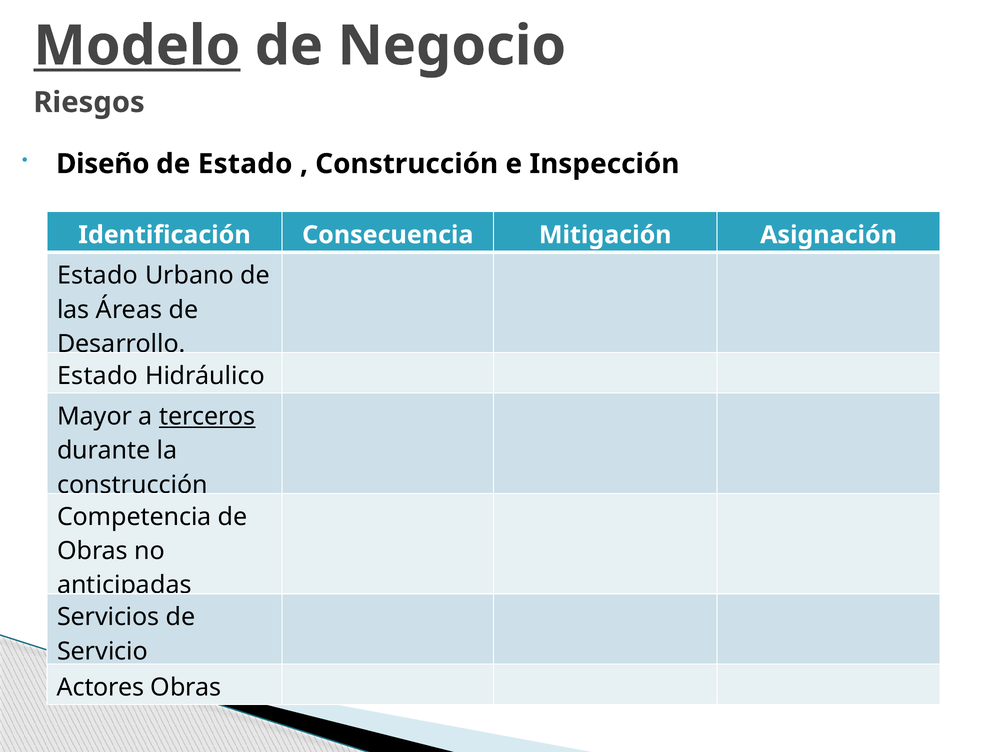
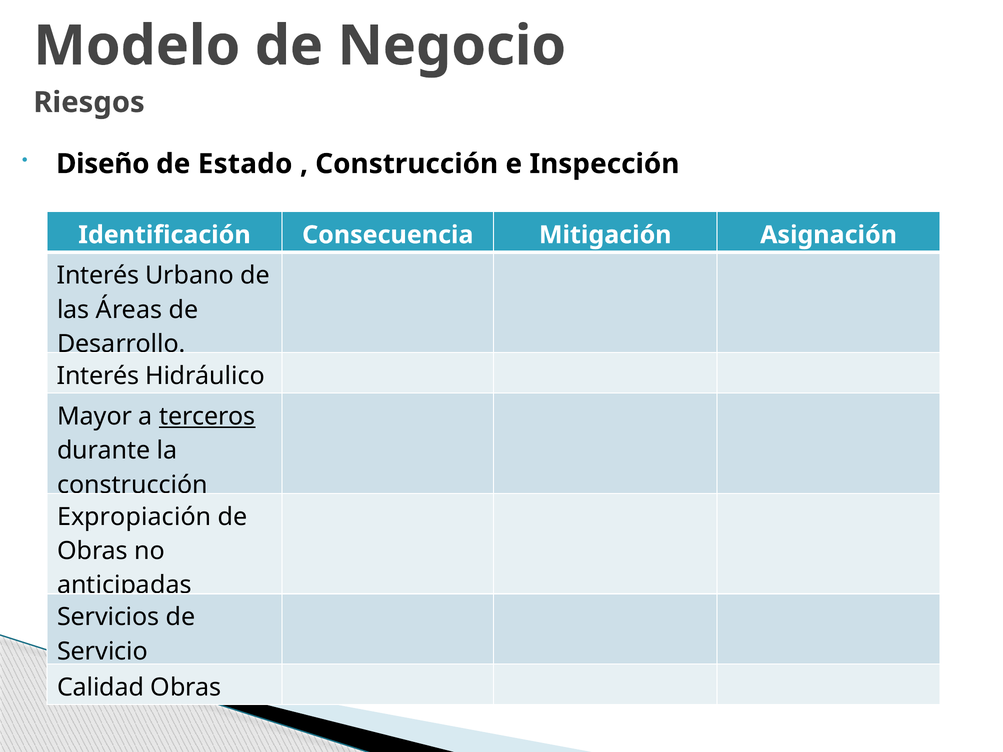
Modelo underline: present -> none
Estado at (98, 276): Estado -> Interés
Estado at (98, 376): Estado -> Interés
Competencia: Competencia -> Expropiación
Actores: Actores -> Calidad
